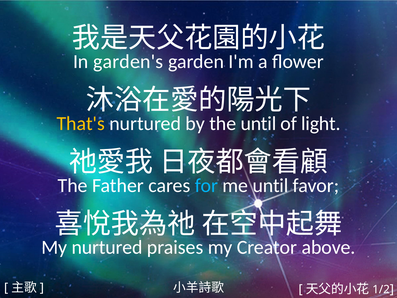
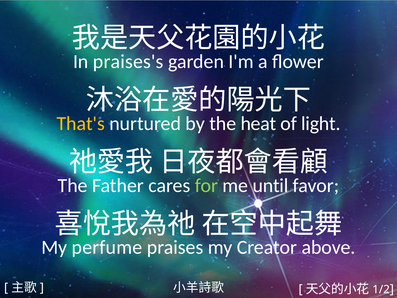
garden's: garden's -> praises's
the until: until -> heat
for colour: light blue -> light green
My nurtured: nurtured -> perfume
